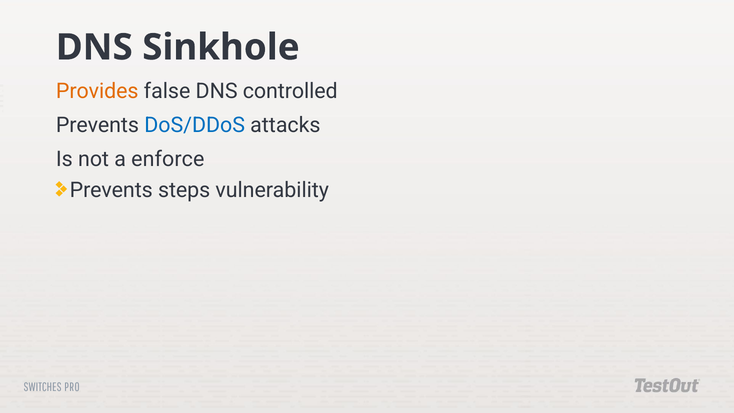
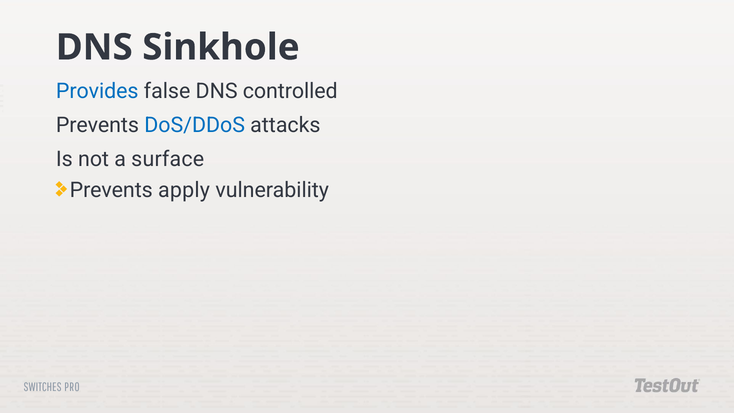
Provides colour: orange -> blue
enforce: enforce -> surface
steps: steps -> apply
